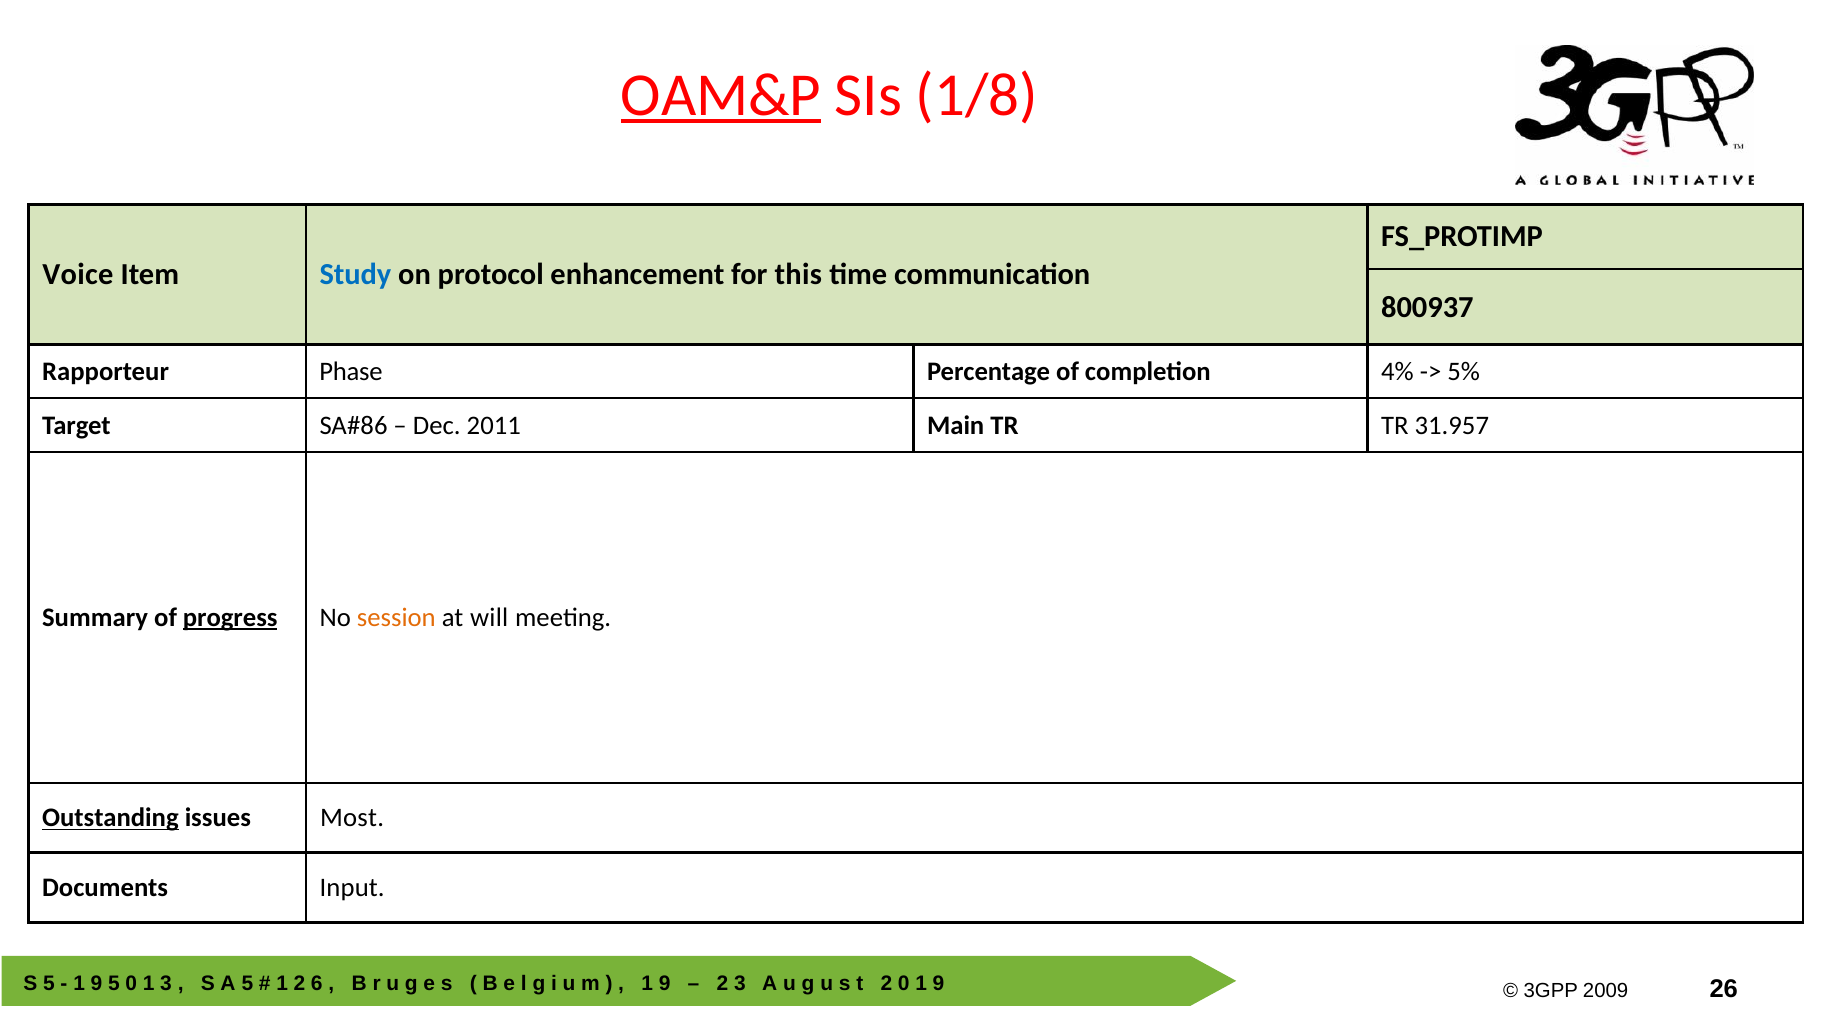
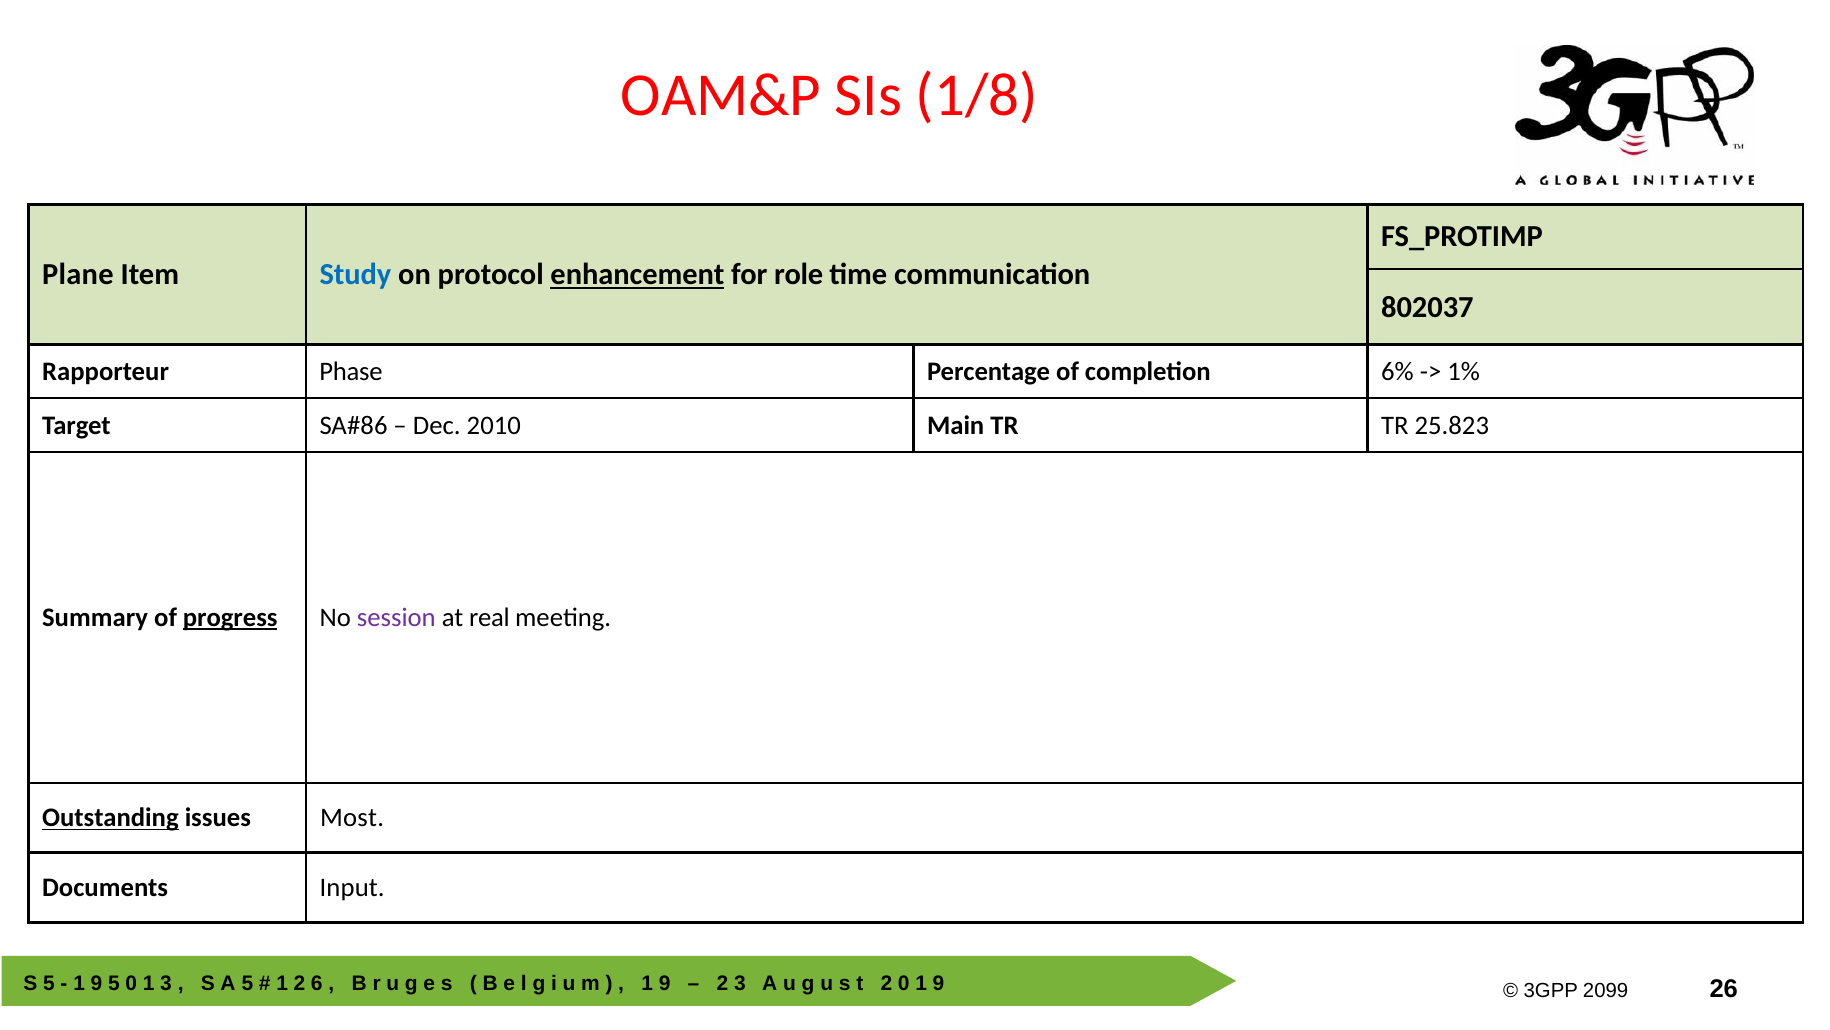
OAM&P underline: present -> none
Voice: Voice -> Plane
enhancement underline: none -> present
this: this -> role
800937: 800937 -> 802037
4%: 4% -> 6%
5%: 5% -> 1%
2011: 2011 -> 2010
31.957: 31.957 -> 25.823
session colour: orange -> purple
will: will -> real
2009: 2009 -> 2099
